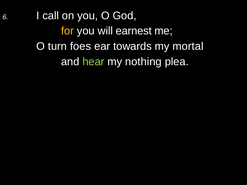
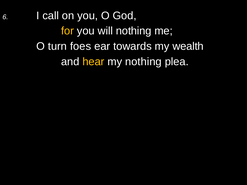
will earnest: earnest -> nothing
mortal: mortal -> wealth
hear colour: light green -> yellow
